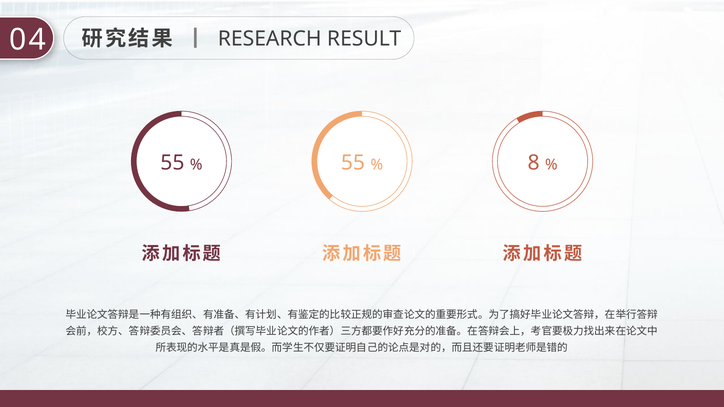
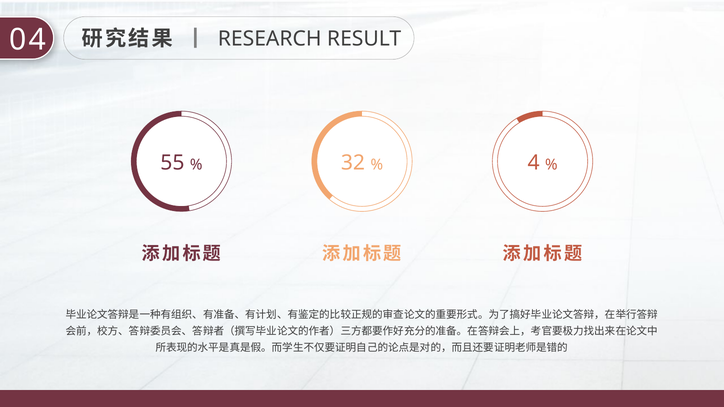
55 at (353, 163): 55 -> 32
8: 8 -> 4
